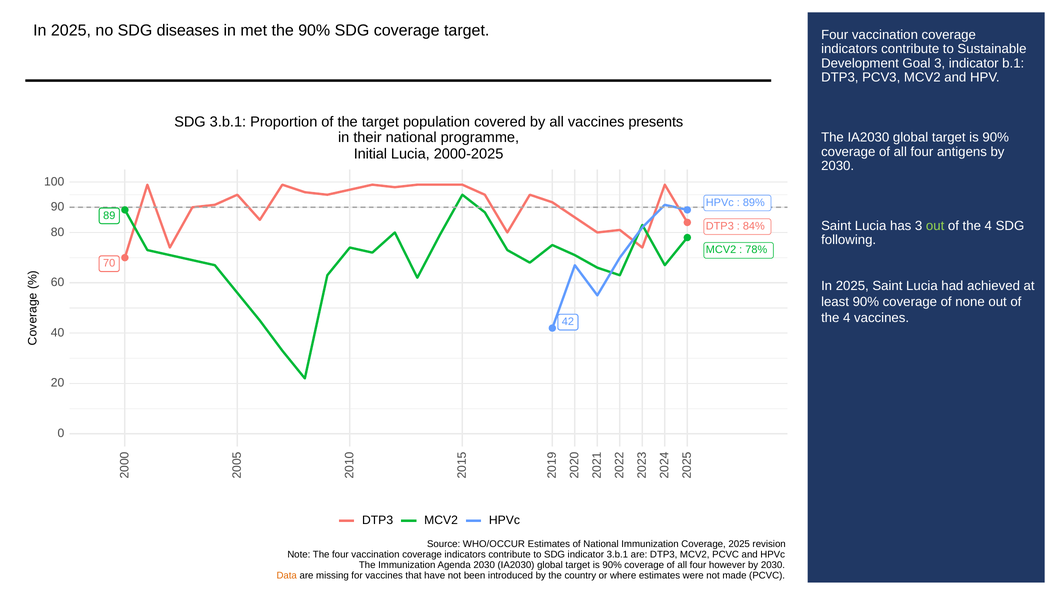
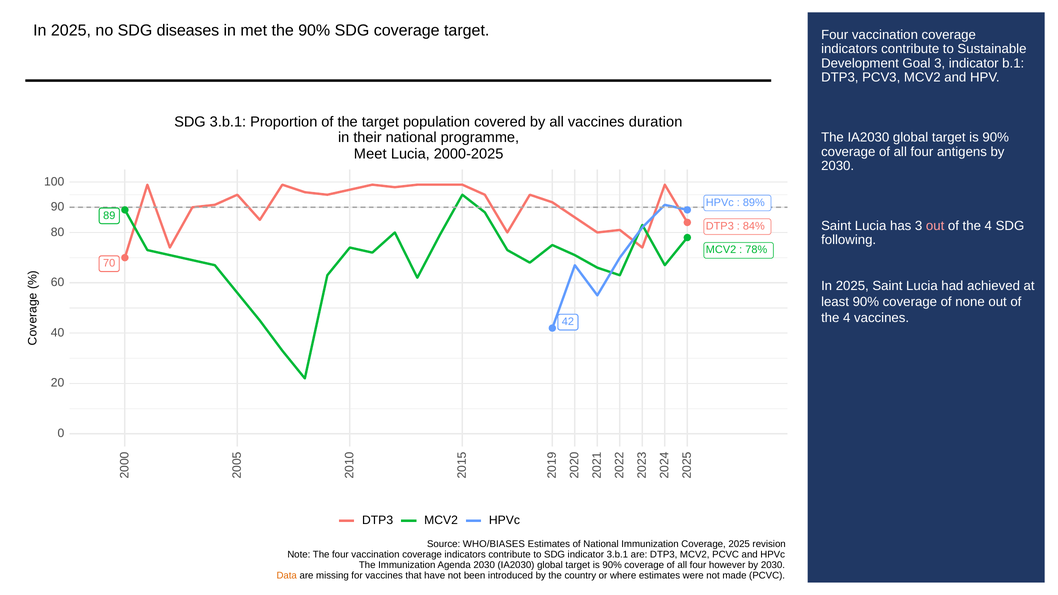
presents: presents -> duration
Initial: Initial -> Meet
out at (935, 226) colour: light green -> pink
WHO/OCCUR: WHO/OCCUR -> WHO/BIASES
